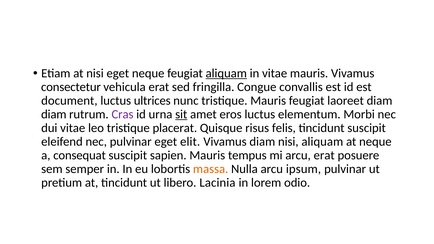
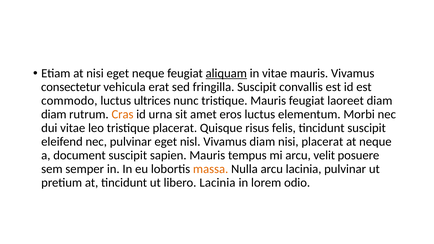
fringilla Congue: Congue -> Suscipit
document: document -> commodo
Cras colour: purple -> orange
sit underline: present -> none
elit: elit -> nisl
nisi aliquam: aliquam -> placerat
consequat: consequat -> document
arcu erat: erat -> velit
arcu ipsum: ipsum -> lacinia
